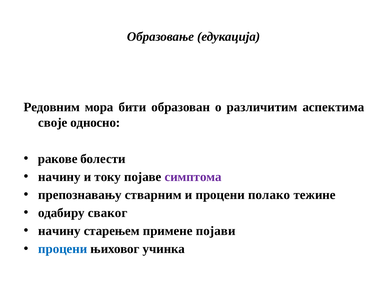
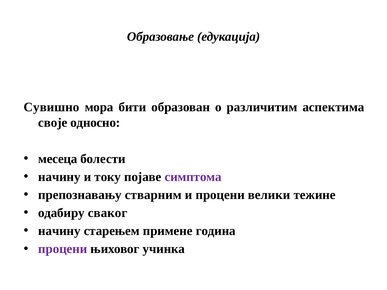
Редовним: Редовним -> Сувишно
ракове: ракове -> месеца
полако: полако -> велики
појави: појави -> година
процени at (63, 249) colour: blue -> purple
